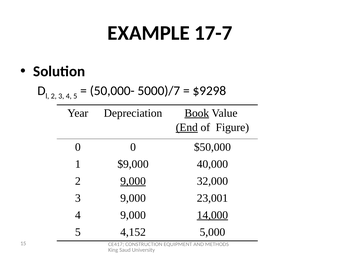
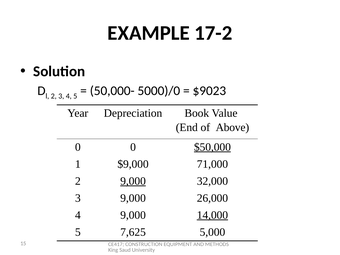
17-7: 17-7 -> 17-2
5000)/7: 5000)/7 -> 5000)/0
$9298: $9298 -> $9023
Book underline: present -> none
End underline: present -> none
Figure: Figure -> Above
$50,000 underline: none -> present
40,000: 40,000 -> 71,000
23,001: 23,001 -> 26,000
4,152: 4,152 -> 7,625
